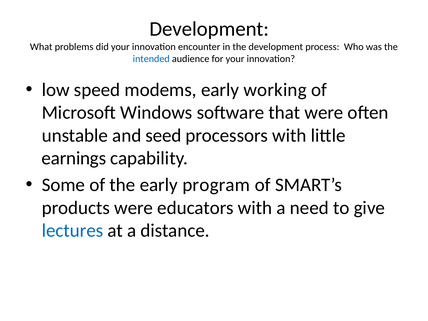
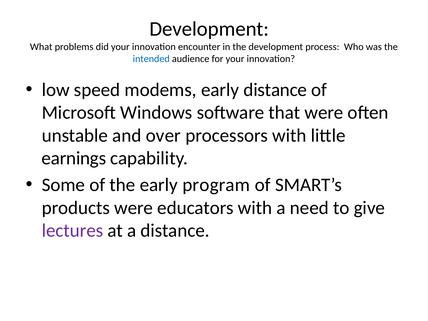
early working: working -> distance
seed: seed -> over
lectures colour: blue -> purple
